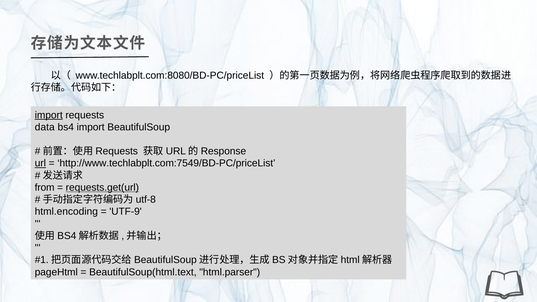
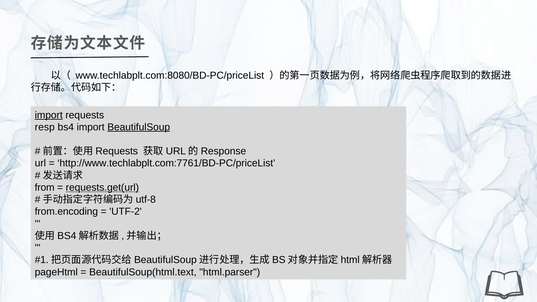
data: data -> resp
BeautifulSoup underline: none -> present
url underline: present -> none
http://www.techlabplt.com:7549/BD-PC/priceList: http://www.techlabplt.com:7549/BD-PC/priceList -> http://www.techlabplt.com:7761/BD-PC/priceList
html.encoding: html.encoding -> from.encoding
UTF-9: UTF-9 -> UTF-2
